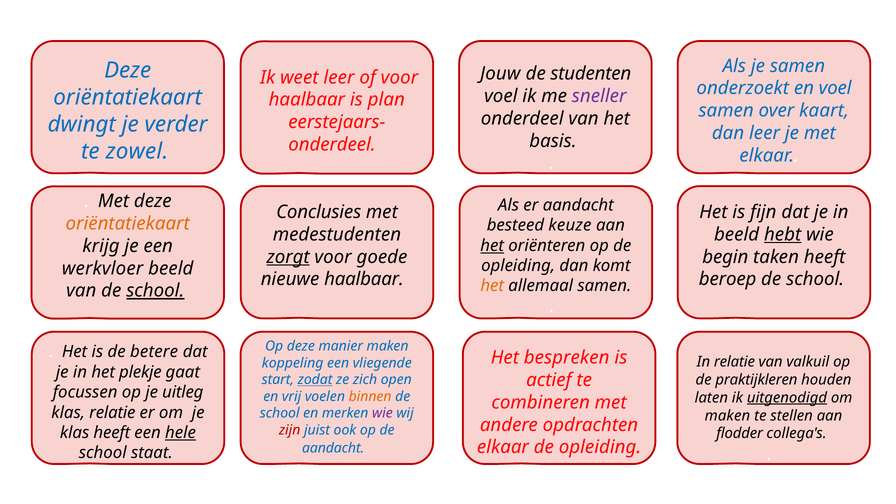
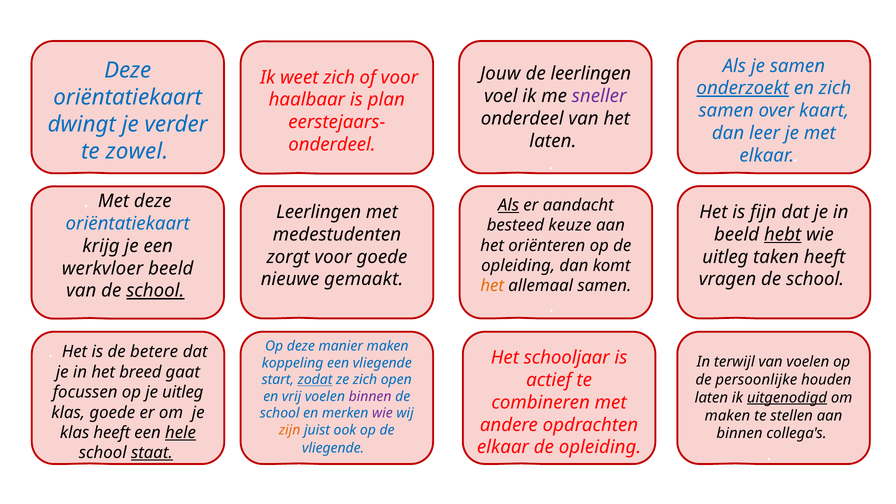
de studenten: studenten -> leerlingen
weet leer: leer -> zich
onderzoekt underline: none -> present
en voel: voel -> zich
basis at (553, 141): basis -> laten
Als at (509, 205) underline: none -> present
Conclusies at (319, 212): Conclusies -> Leerlingen
oriëntatiekaart at (128, 224) colour: orange -> blue
het at (492, 246) underline: present -> none
zorgt underline: present -> none
begin at (725, 257): begin -> uitleg
nieuwe haalbaar: haalbaar -> gemaakt
beroep: beroep -> vragen
bespreken: bespreken -> schooljaar
In relatie: relatie -> terwijl
van valkuil: valkuil -> voelen
plekje: plekje -> breed
praktijkleren: praktijkleren -> persoonlijke
binnen at (370, 397) colour: orange -> purple
klas relatie: relatie -> goede
zijn colour: red -> orange
flodder at (740, 434): flodder -> binnen
aandacht at (333, 448): aandacht -> vliegende
staat underline: none -> present
